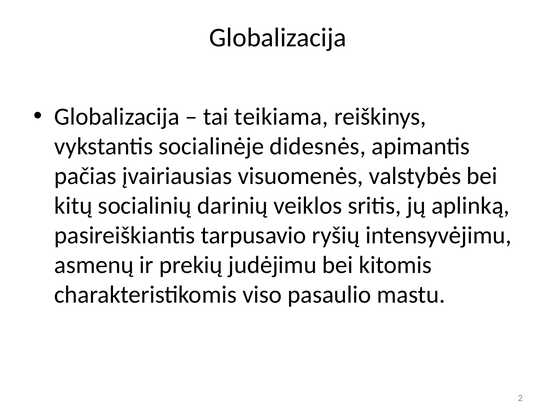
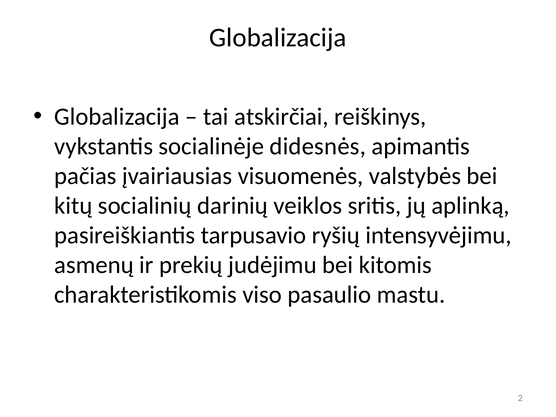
teikiama: teikiama -> atskirčiai
